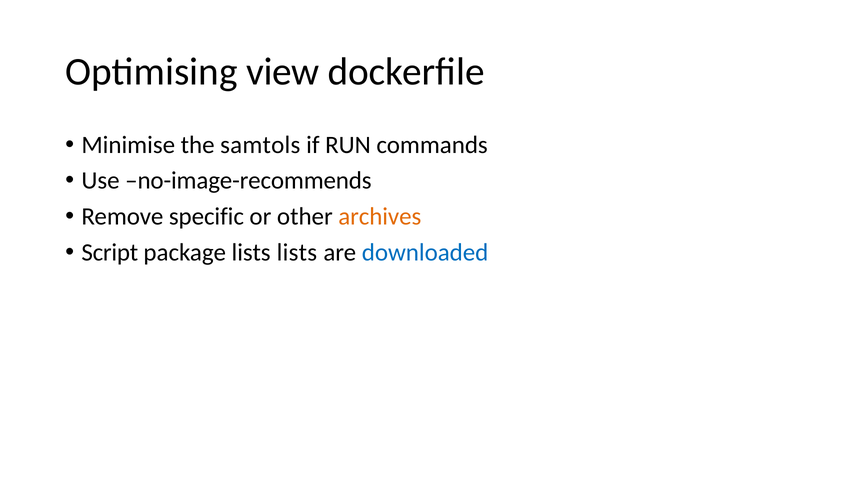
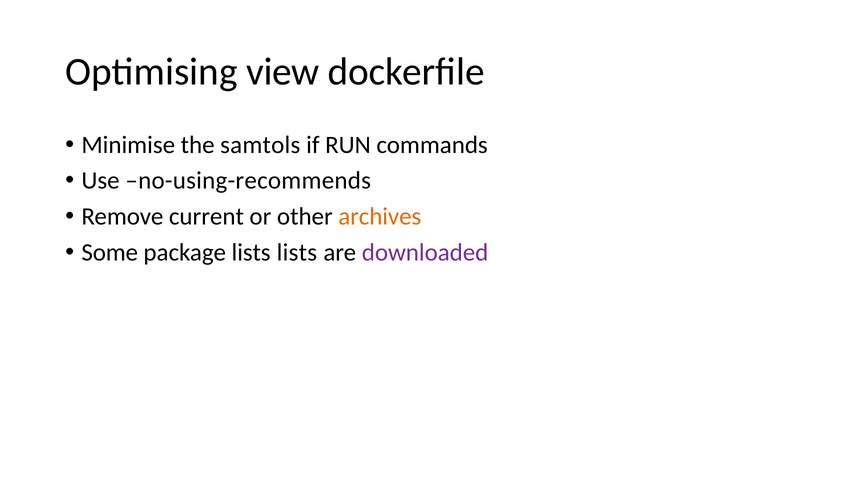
no-image-recommends: no-image-recommends -> no-using-recommends
specific: specific -> current
Script: Script -> Some
downloaded colour: blue -> purple
